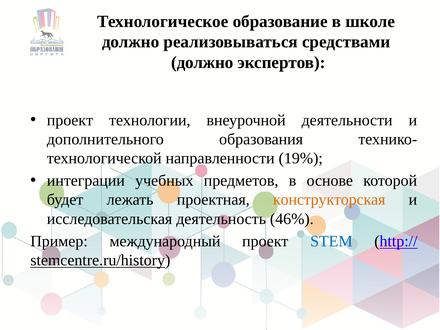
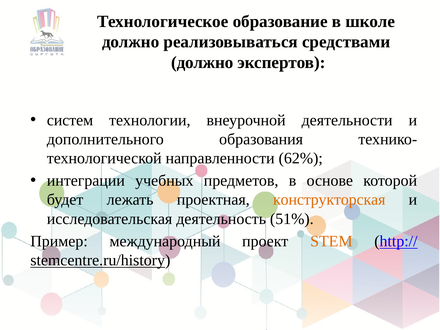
проект at (70, 120): проект -> систем
19%: 19% -> 62%
46%: 46% -> 51%
STEM colour: blue -> orange
